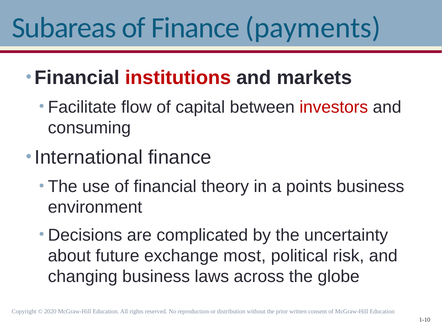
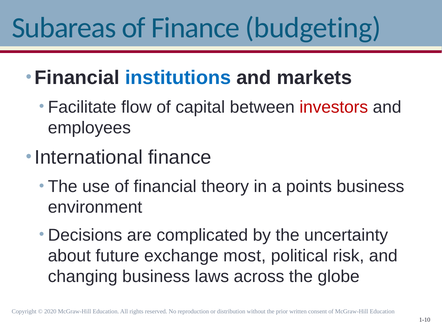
payments: payments -> budgeting
institutions colour: red -> blue
consuming: consuming -> employees
